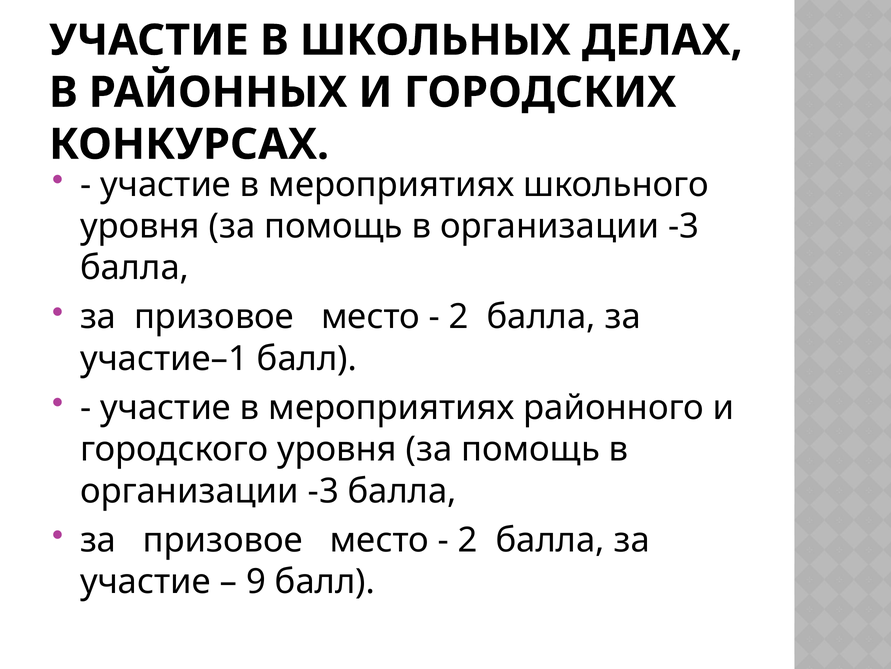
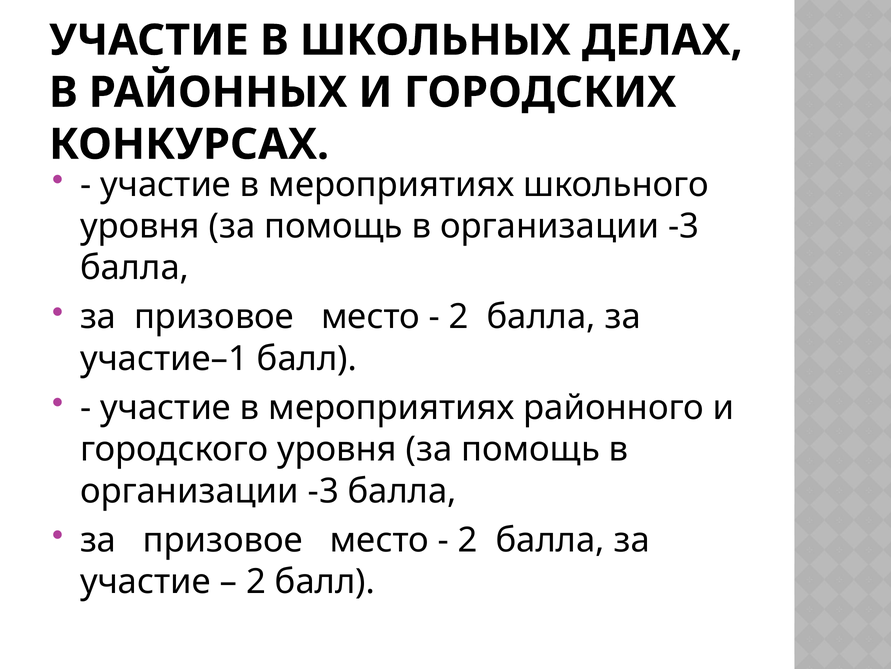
9 at (256, 581): 9 -> 2
